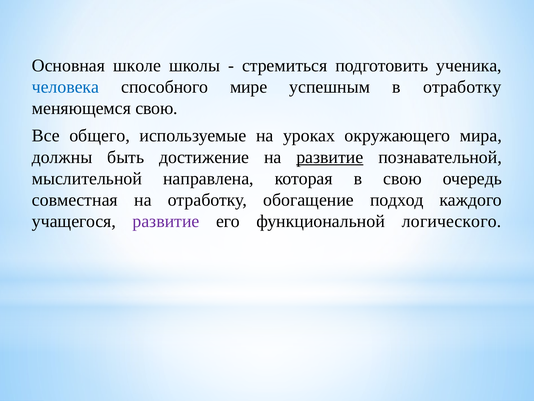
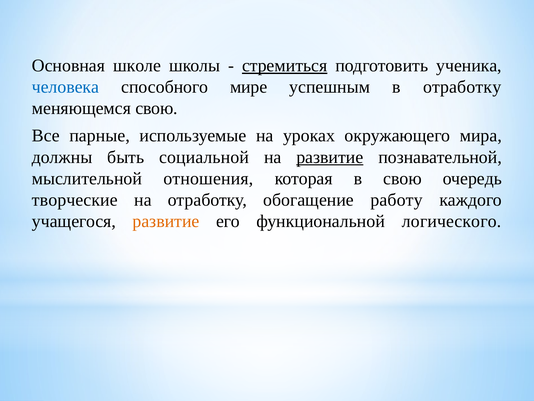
стремиться underline: none -> present
общего: общего -> парные
достижение: достижение -> социальной
направлена: направлена -> отношения
совместная: совместная -> творческие
подход: подход -> работу
развитие at (166, 221) colour: purple -> orange
